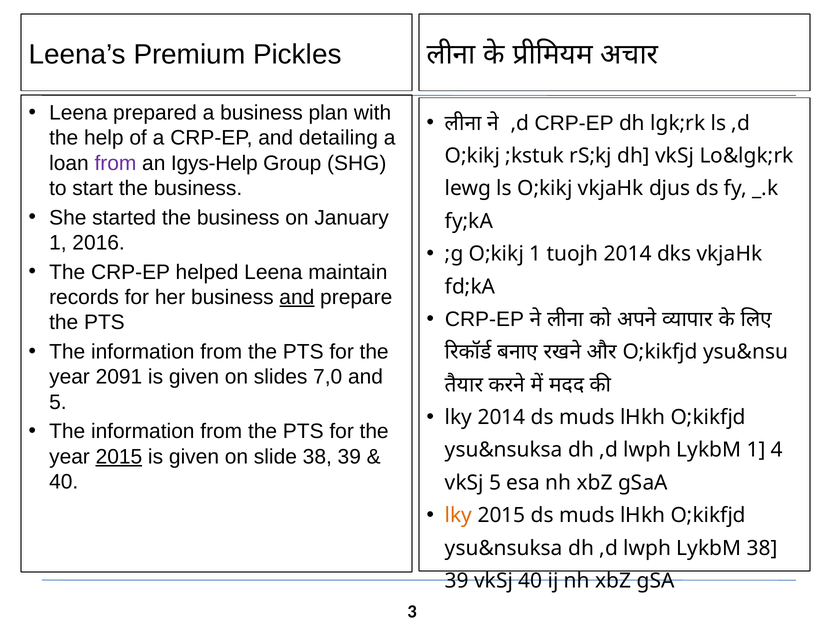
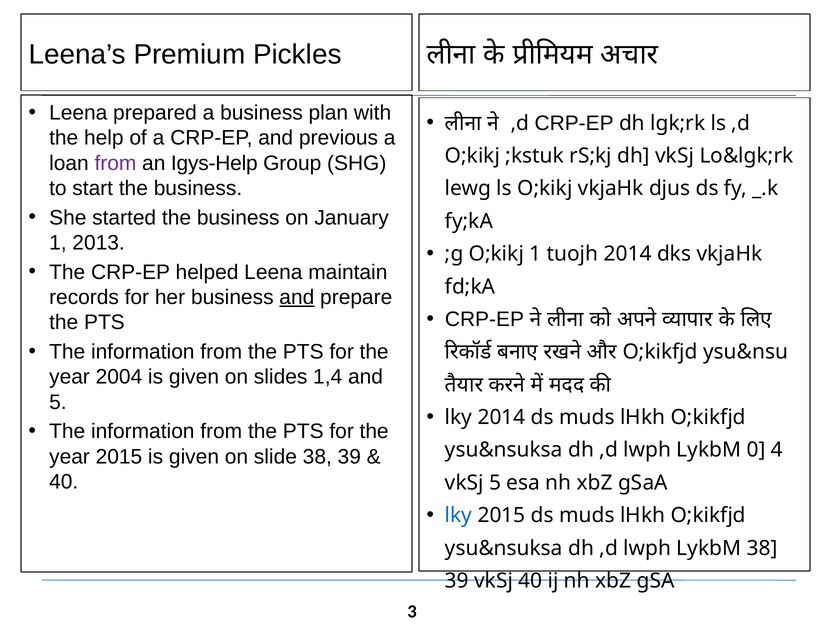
detailing: detailing -> previous
2016: 2016 -> 2013
2091: 2091 -> 2004
7,0: 7,0 -> 1,4
LykbM 1: 1 -> 0
2015 at (119, 456) underline: present -> none
lky at (459, 515) colour: orange -> blue
